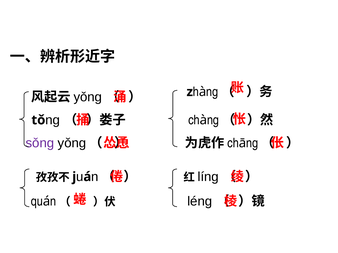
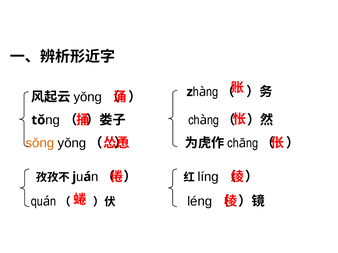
sǒng colour: purple -> orange
